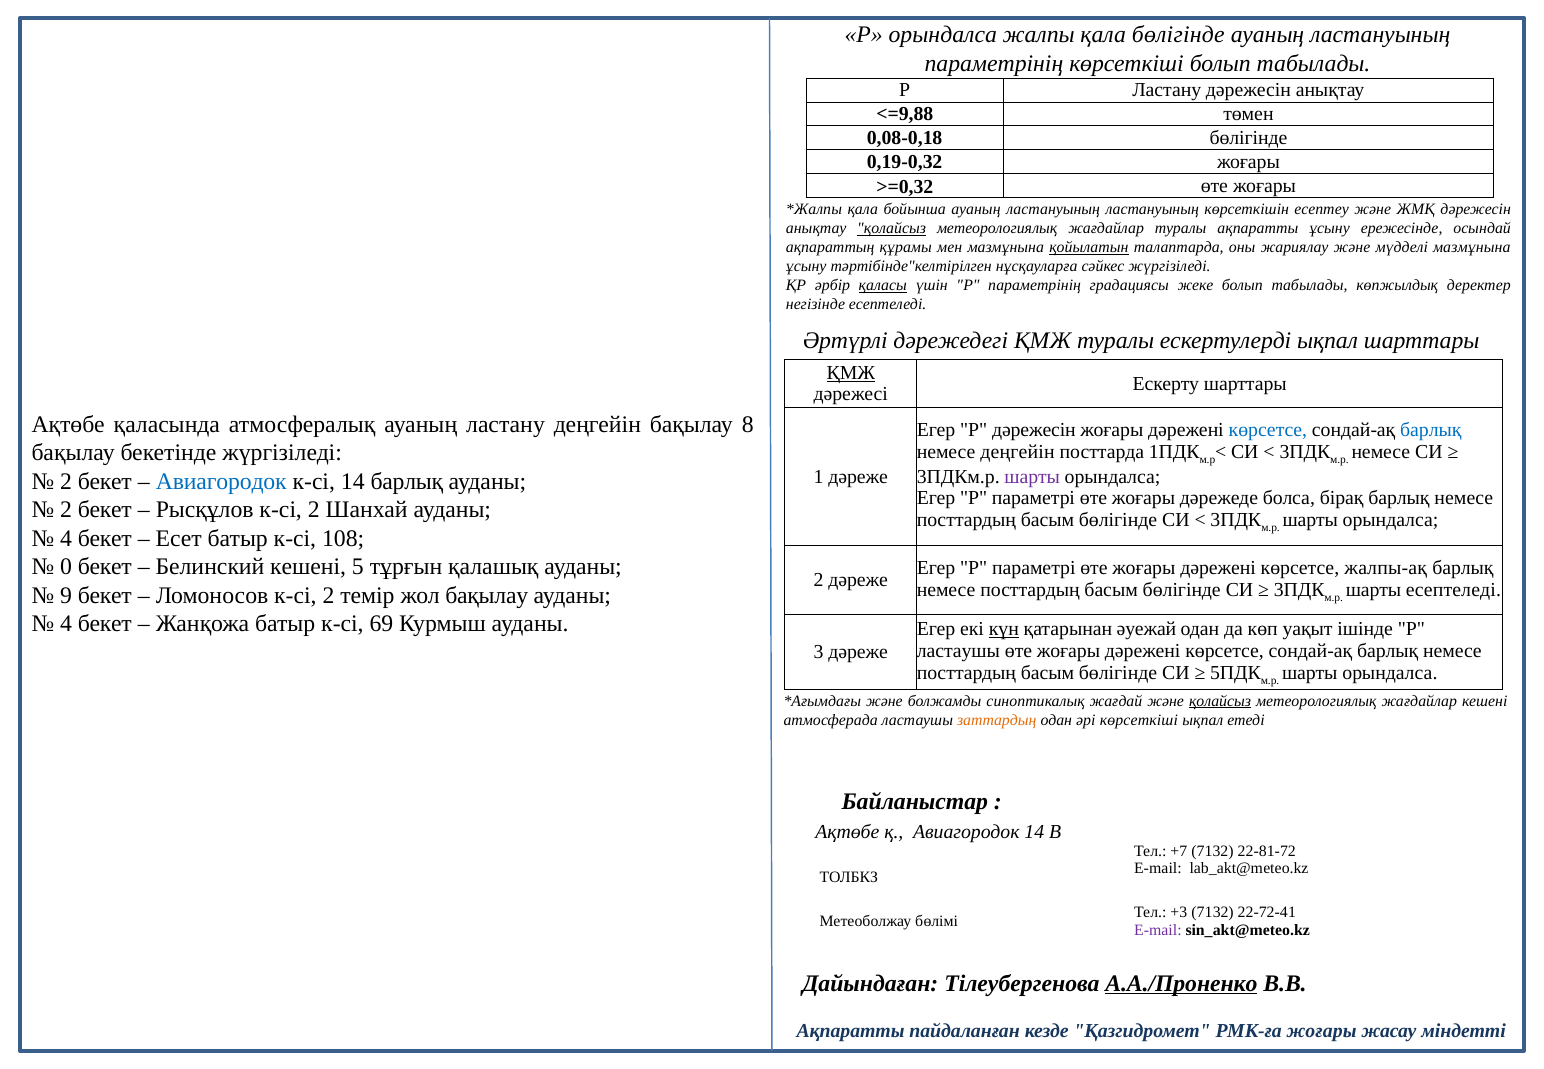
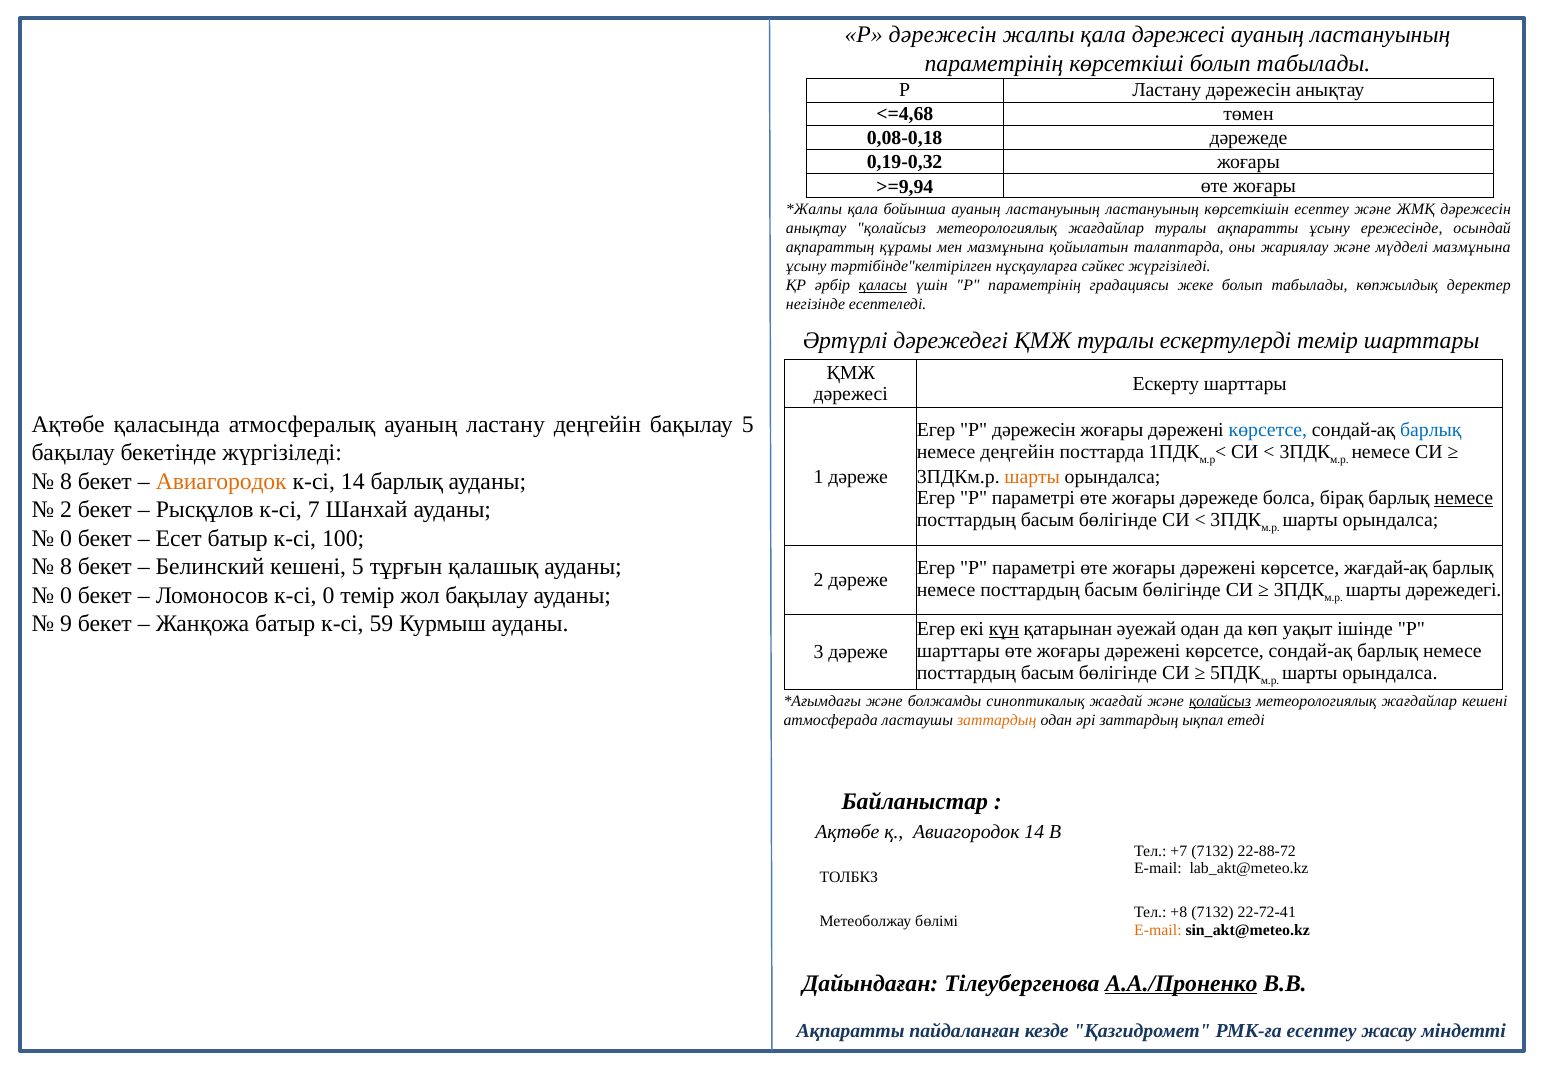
орындалса at (943, 35): орындалса -> дәрежесін
қала бөлігінде: бөлігінде -> дәрежесі
<=9,88: <=9,88 -> <=4,68
0,08-0,18 бөлігінде: бөлігінде -> дәрежеде
>=0,32: >=0,32 -> >=9,94
қолайсыз at (892, 228) underline: present -> none
қойылатын underline: present -> none
ескертулерді ықпал: ықпал -> темір
ҚМЖ at (851, 373) underline: present -> none
бақылау 8: 8 -> 5
шарты at (1032, 476) colour: purple -> orange
2 at (66, 481): 2 -> 8
Авиагородок at (221, 481) colour: blue -> orange
немесе at (1464, 498) underline: none -> present
Рысқұлов к-сі 2: 2 -> 7
4 at (66, 538): 4 -> 0
108: 108 -> 100
0 at (66, 567): 0 -> 8
жалпы-ақ: жалпы-ақ -> жағдай-ақ
шарты есептеледі: есептеледі -> дәрежедегі
9 at (66, 595): 9 -> 0
Ломоносов к-сі 2: 2 -> 0
4 at (66, 624): 4 -> 9
69: 69 -> 59
ластаушы at (958, 651): ластаушы -> шарттары
әрі көрсеткіші: көрсеткіші -> заттардың
22-81-72: 22-81-72 -> 22-88-72
+3: +3 -> +8
E-mail at (1158, 930) colour: purple -> orange
РМК-ға жоғары: жоғары -> есептеу
